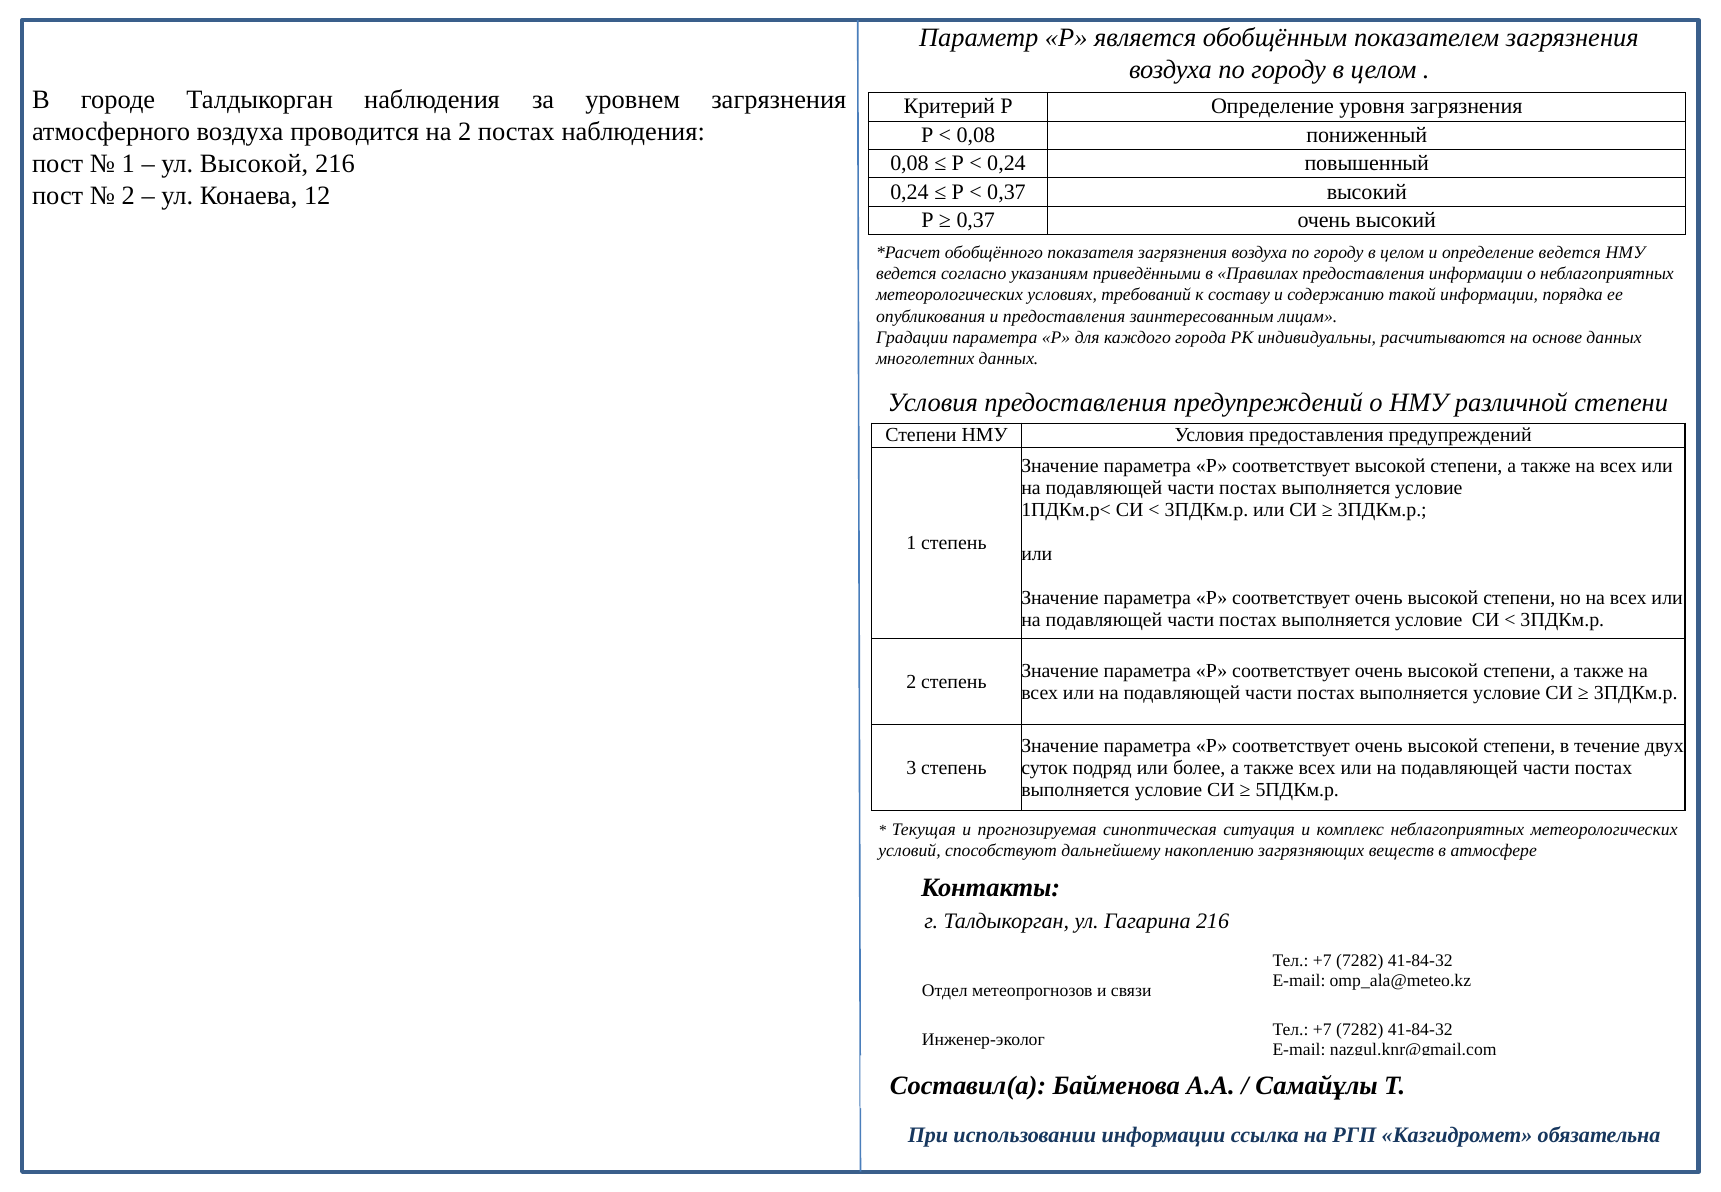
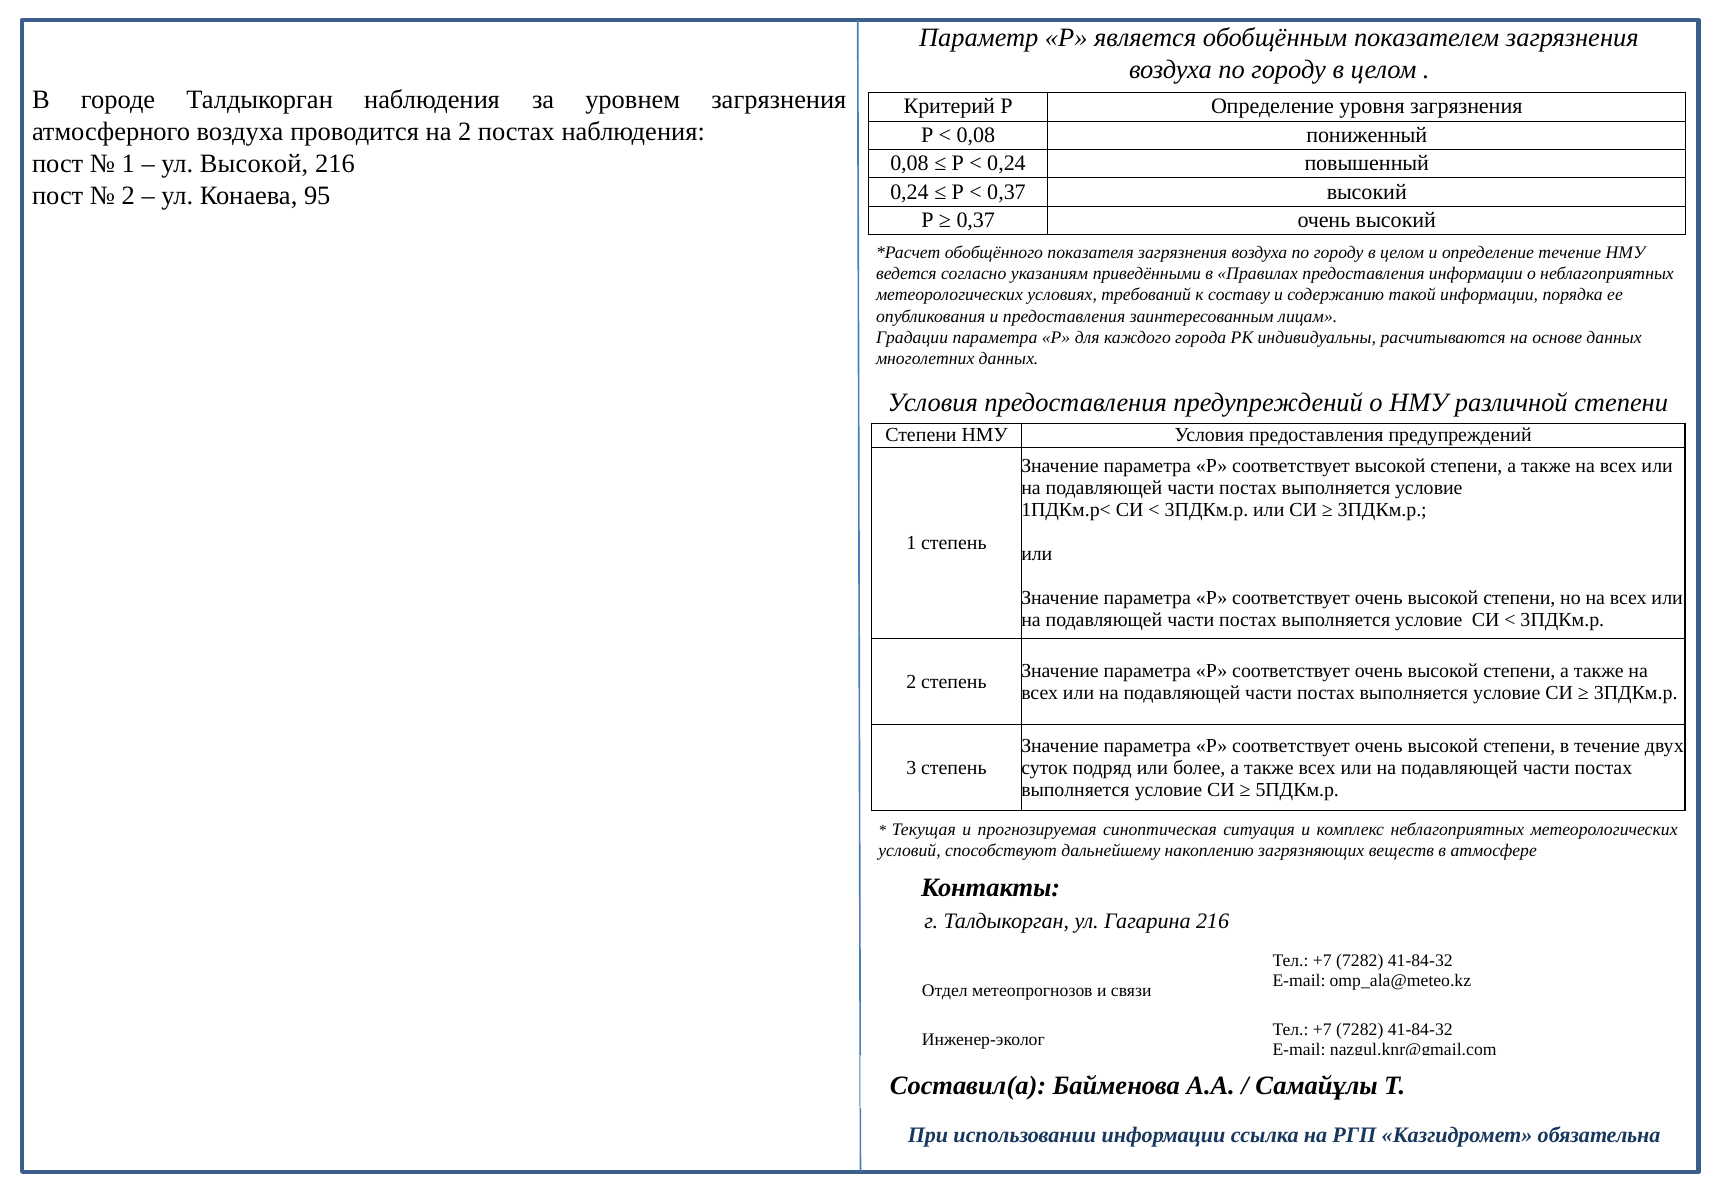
12: 12 -> 95
определение ведется: ведется -> течение
